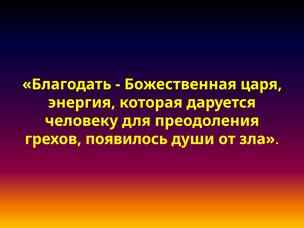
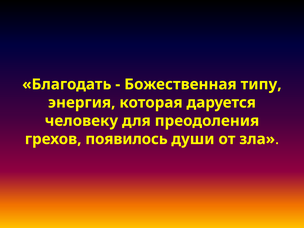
царя: царя -> типу
